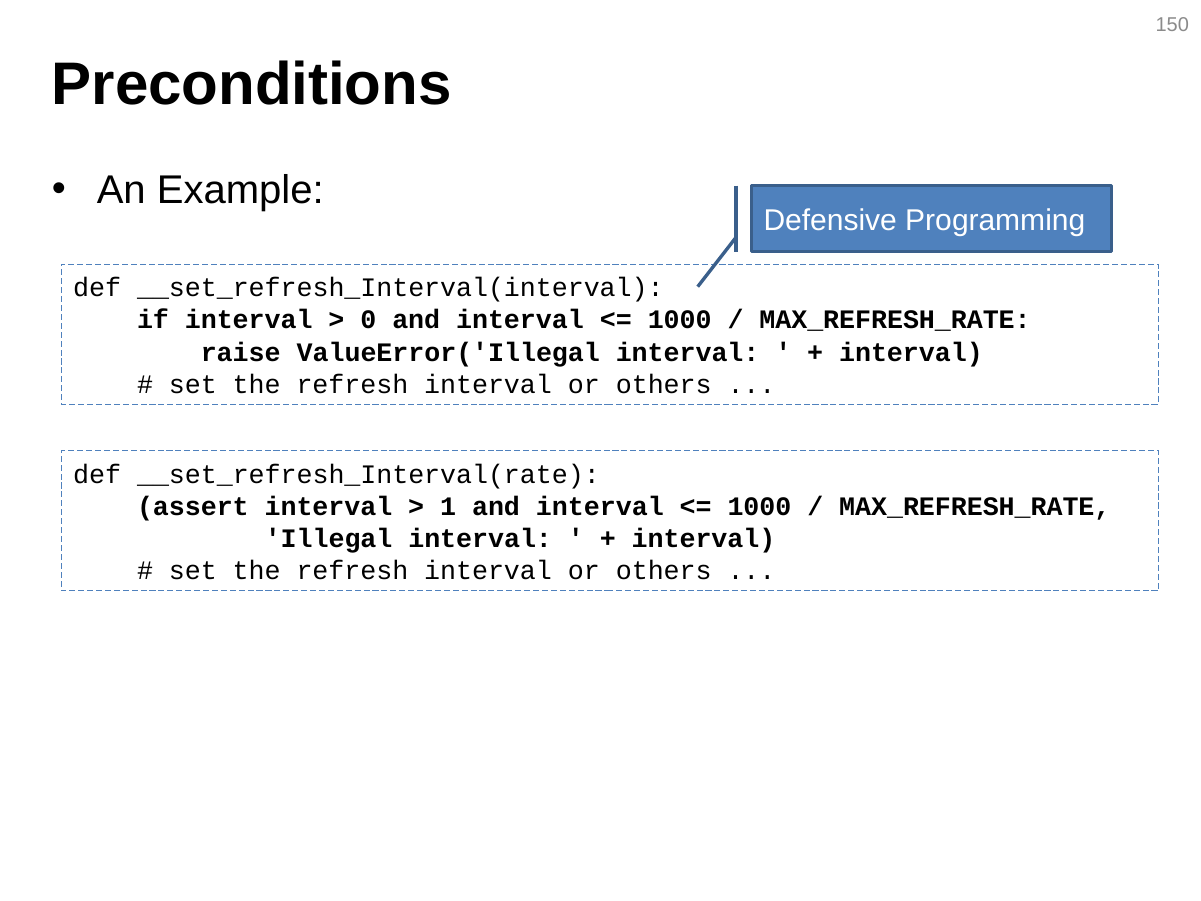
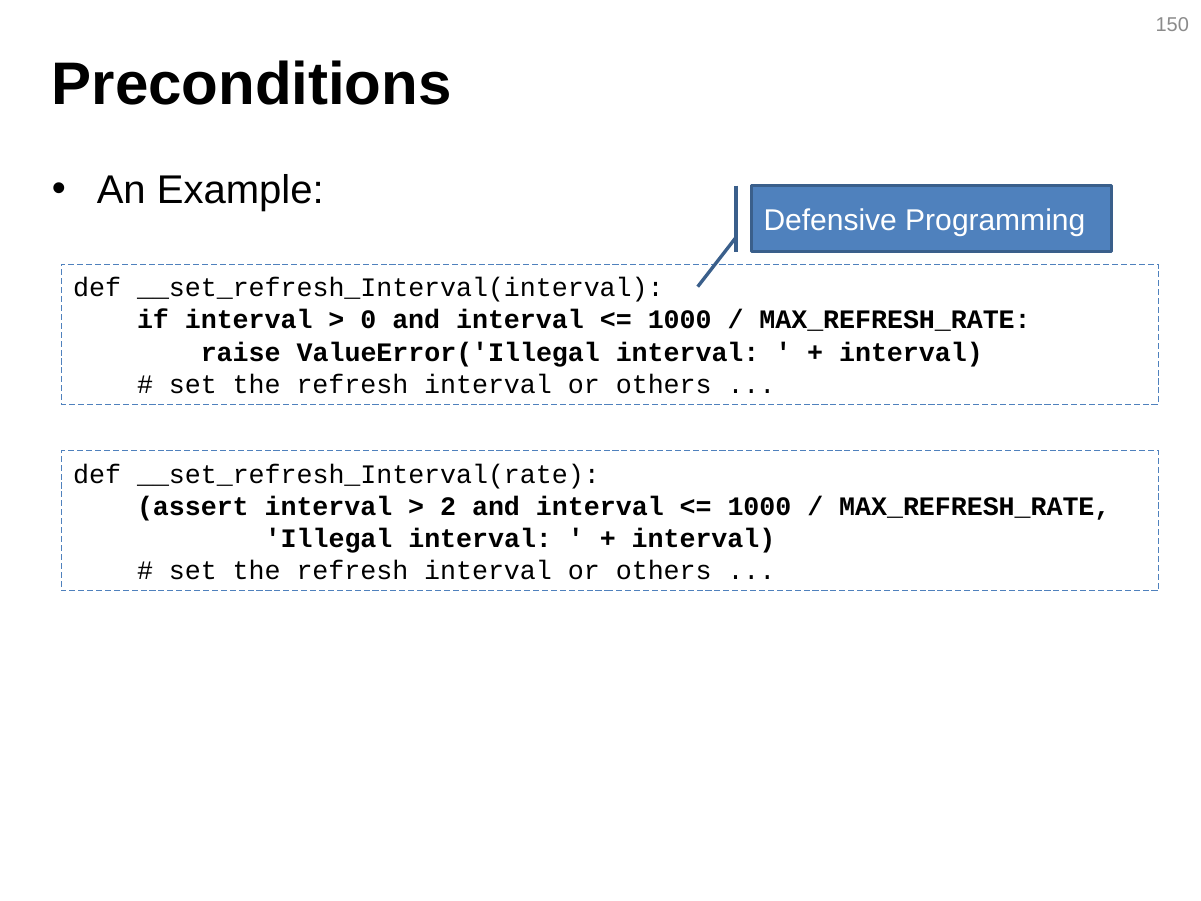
1: 1 -> 2
